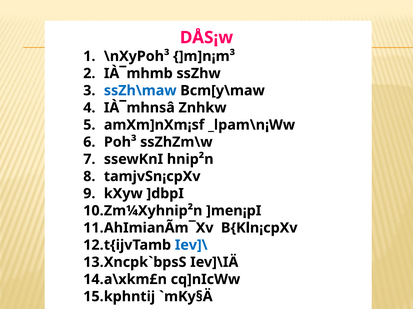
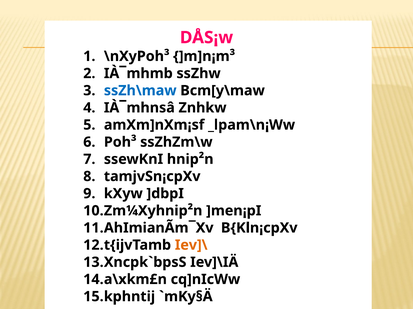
Iev]\ colour: blue -> orange
